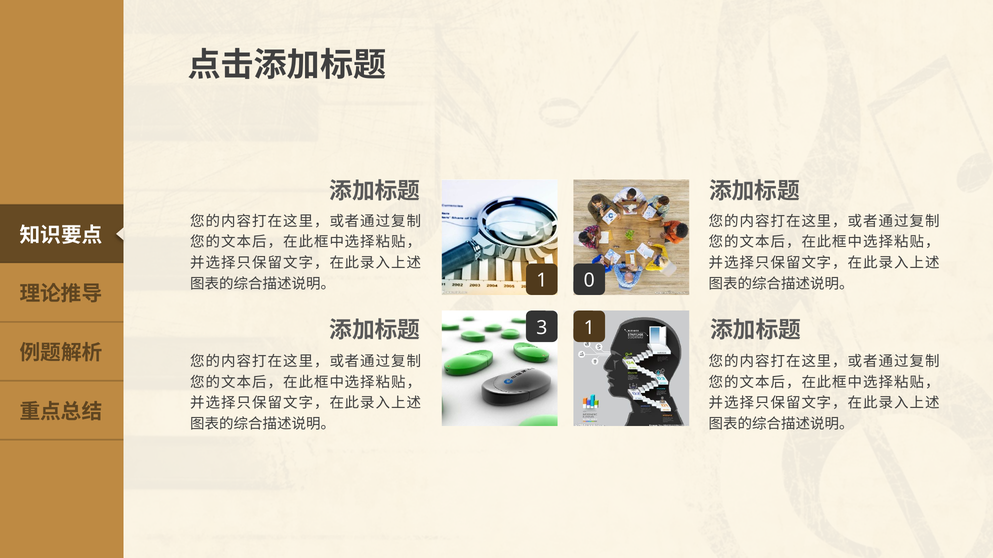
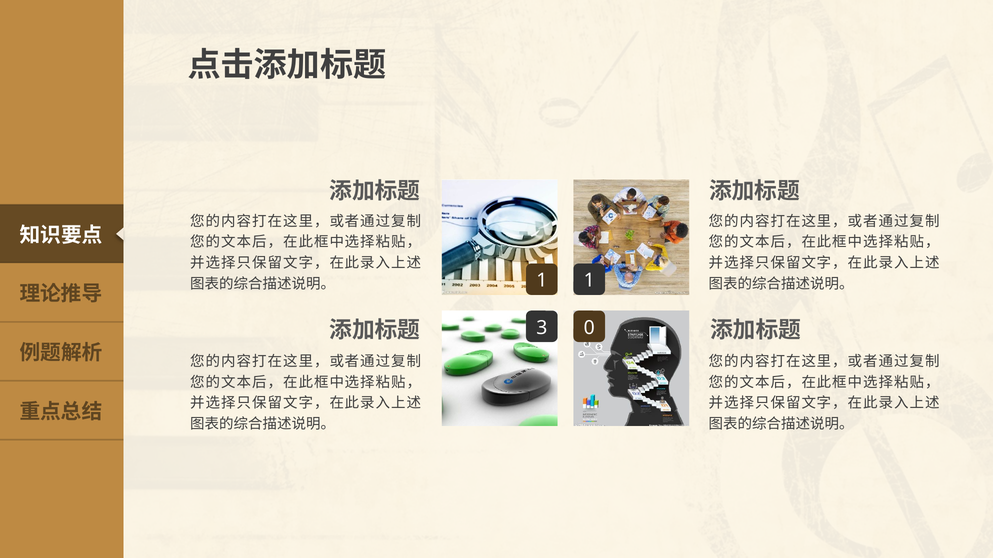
1 0: 0 -> 1
3 1: 1 -> 0
